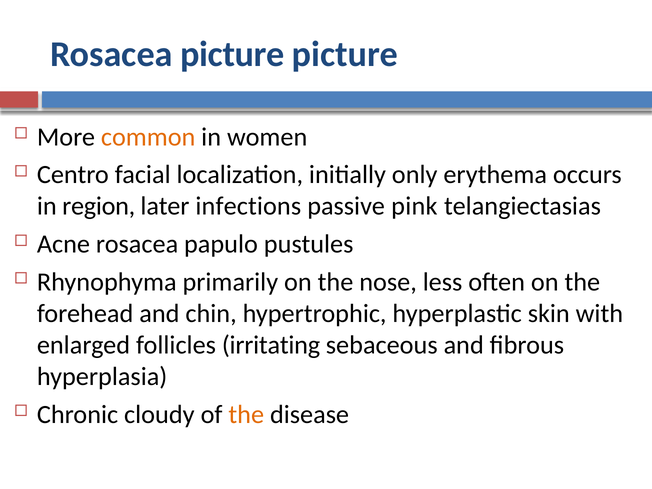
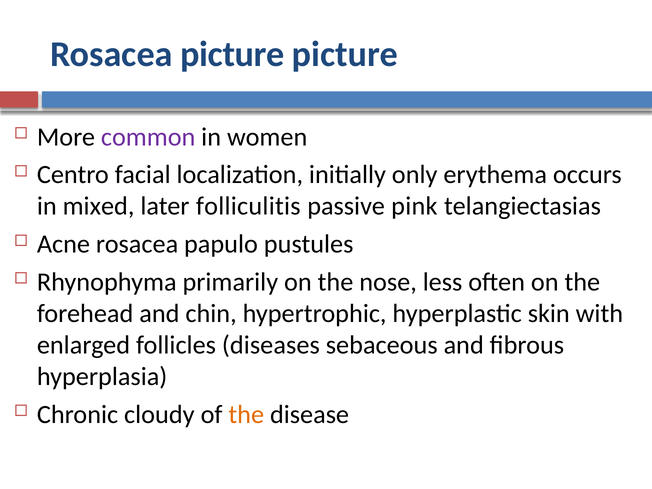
common colour: orange -> purple
region: region -> mixed
infections: infections -> folliculitis
irritating: irritating -> diseases
